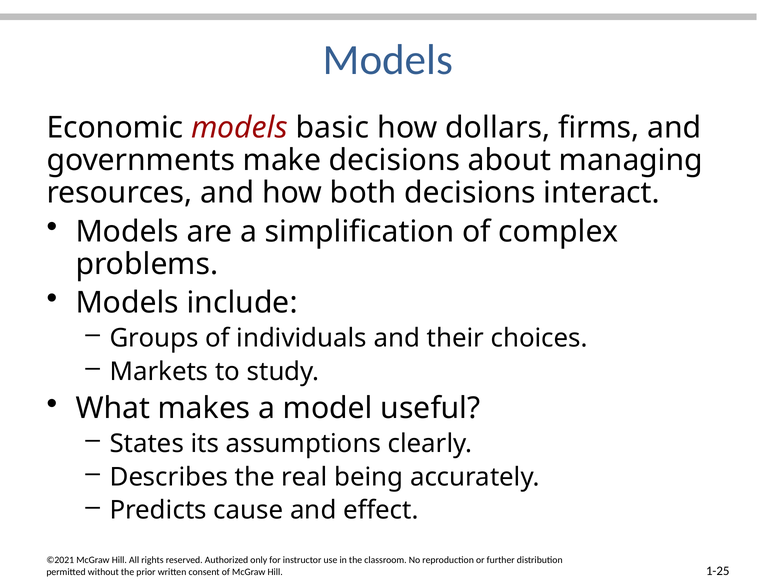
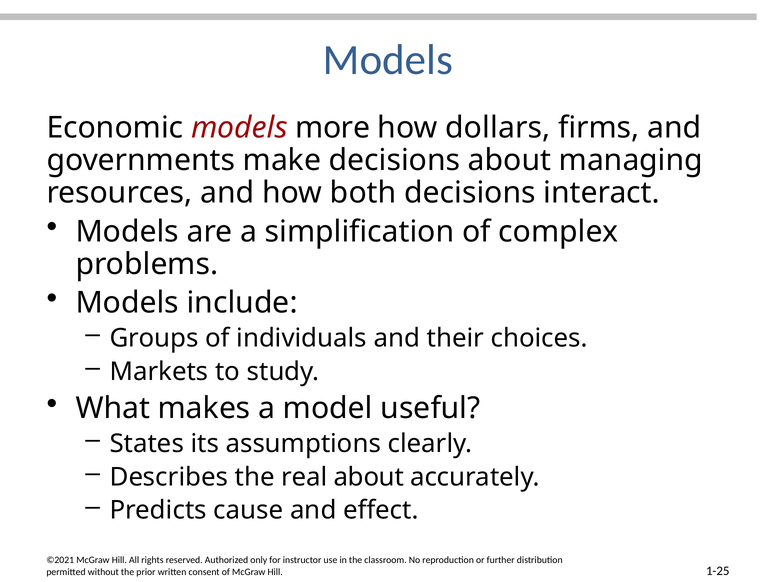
basic: basic -> more
real being: being -> about
